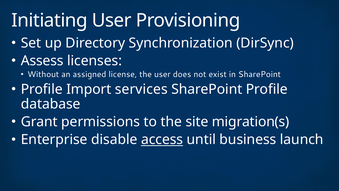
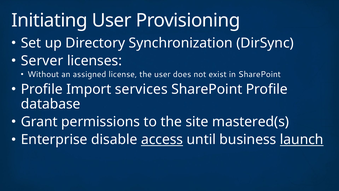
Assess: Assess -> Server
migration(s: migration(s -> mastered(s
launch underline: none -> present
